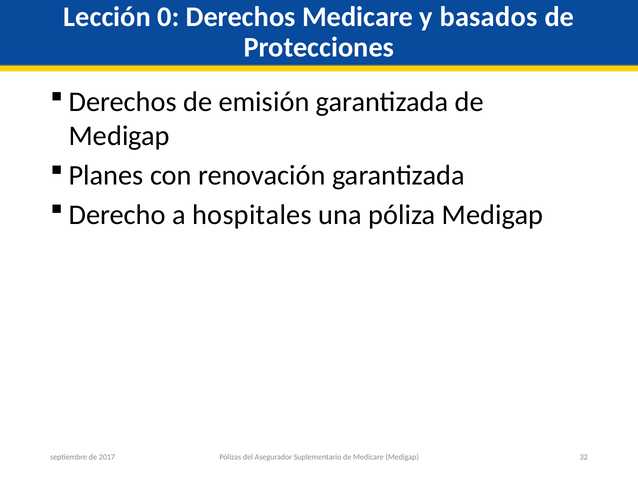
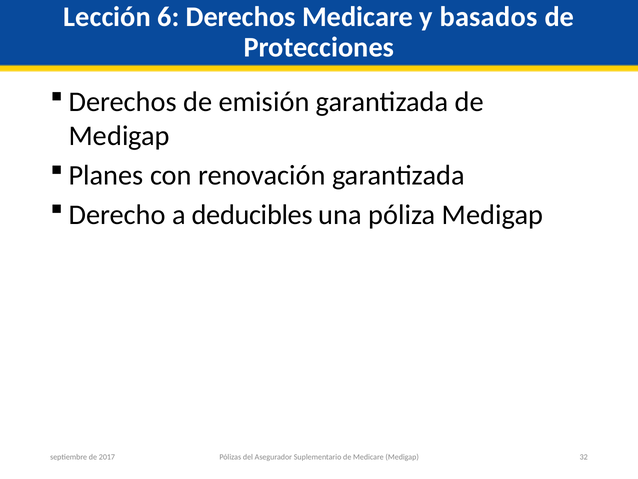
0: 0 -> 6
hospitales: hospitales -> deducibles
